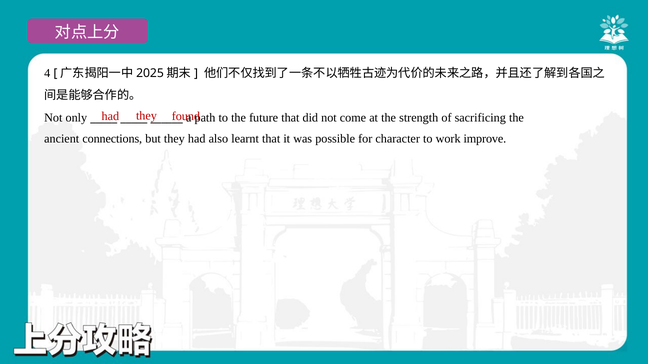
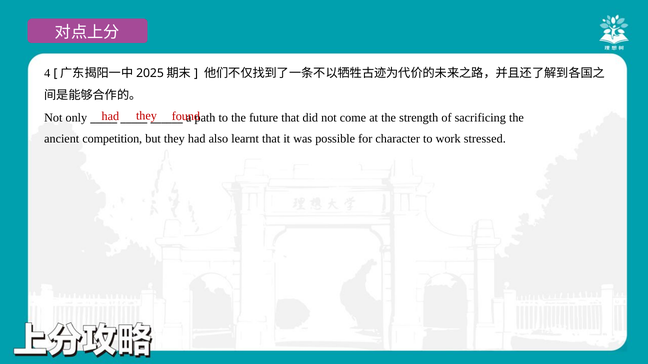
connections: connections -> competition
improve: improve -> stressed
